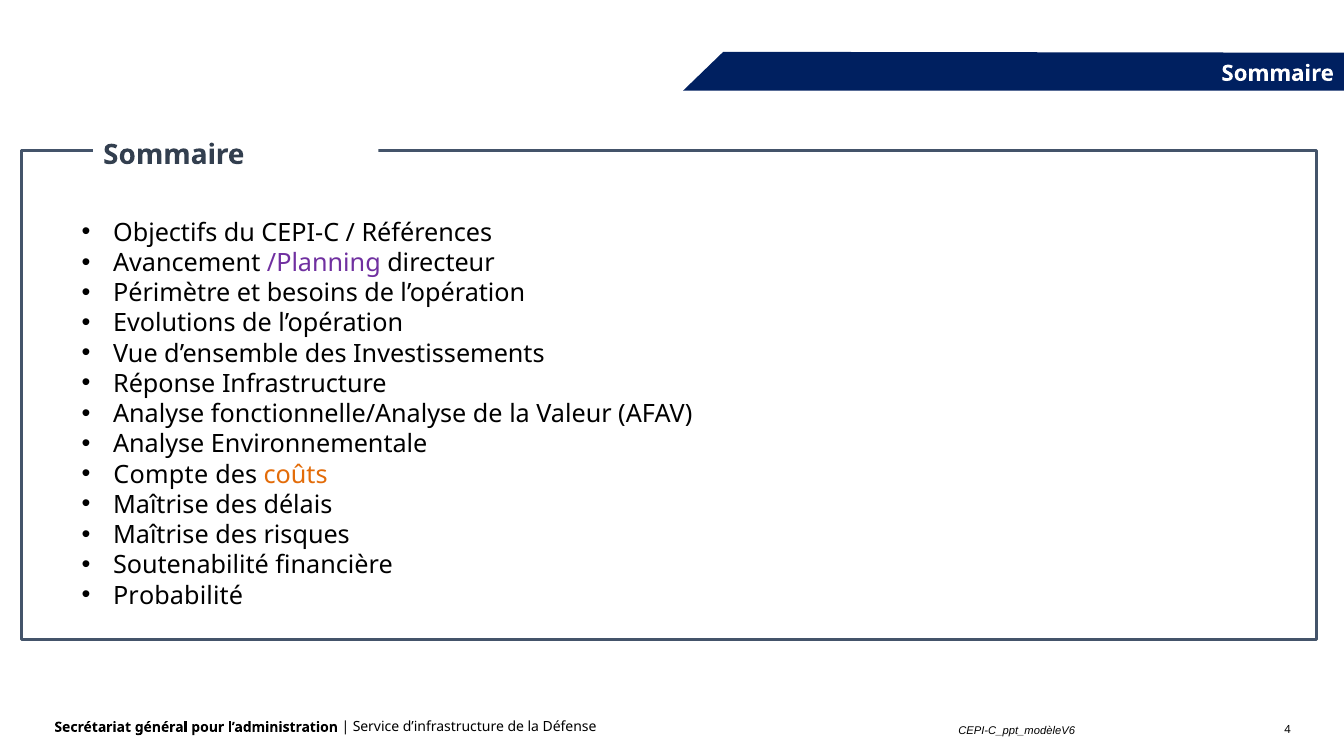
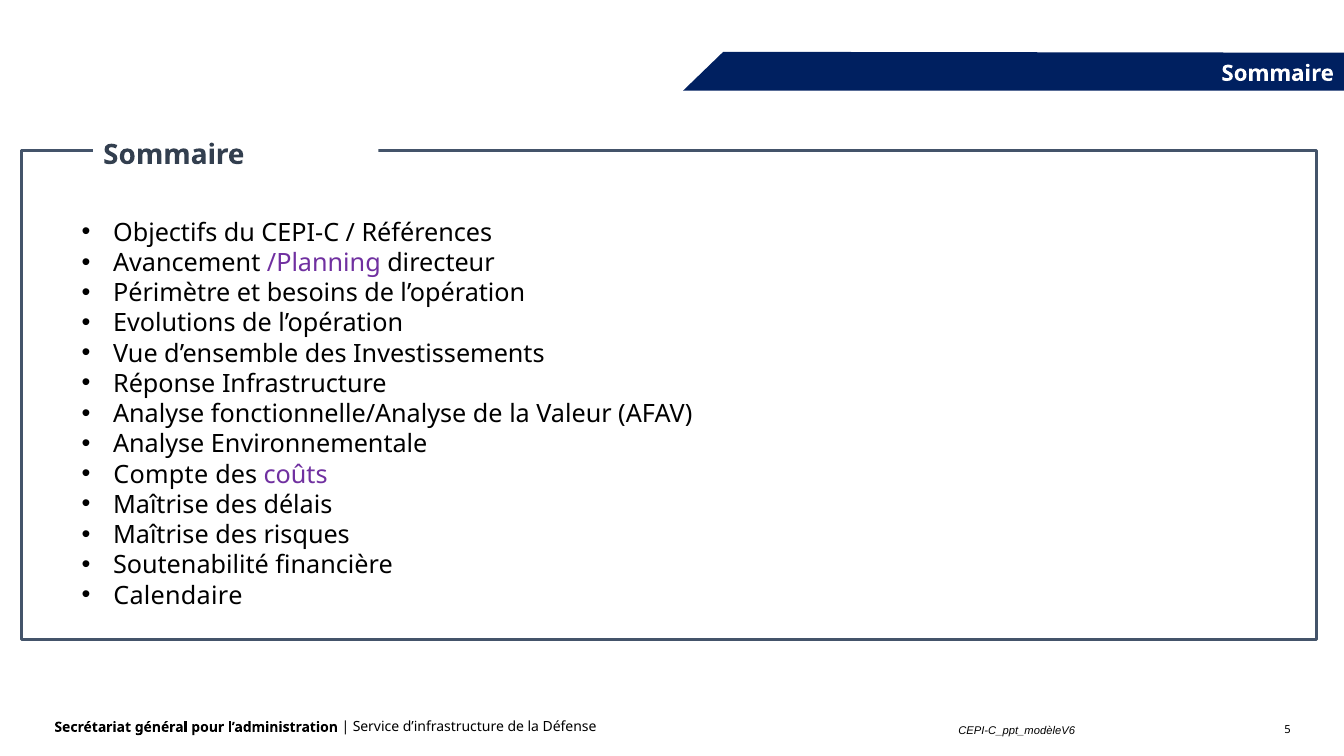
coûts colour: orange -> purple
Probabilité: Probabilité -> Calendaire
4: 4 -> 5
